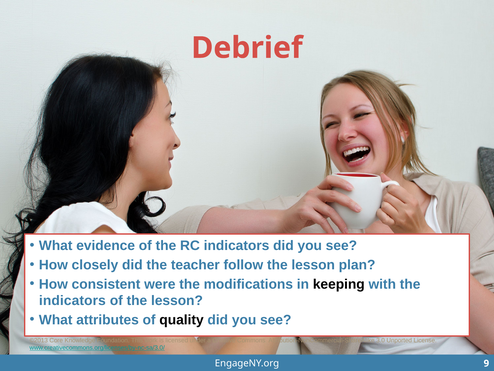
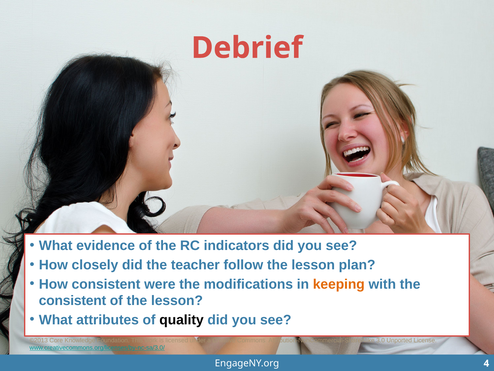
keeping colour: black -> orange
indicators at (72, 300): indicators -> consistent
9: 9 -> 4
